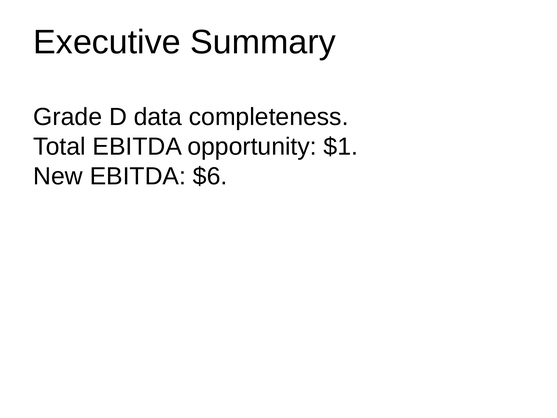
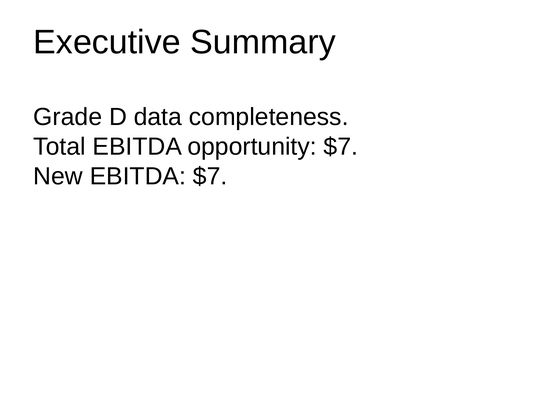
opportunity $1: $1 -> $7
EBITDA $6: $6 -> $7
